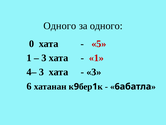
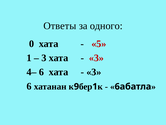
Одного at (60, 26): Одного -> Ответы
1 at (96, 58): 1 -> 3
4– 3: 3 -> 6
